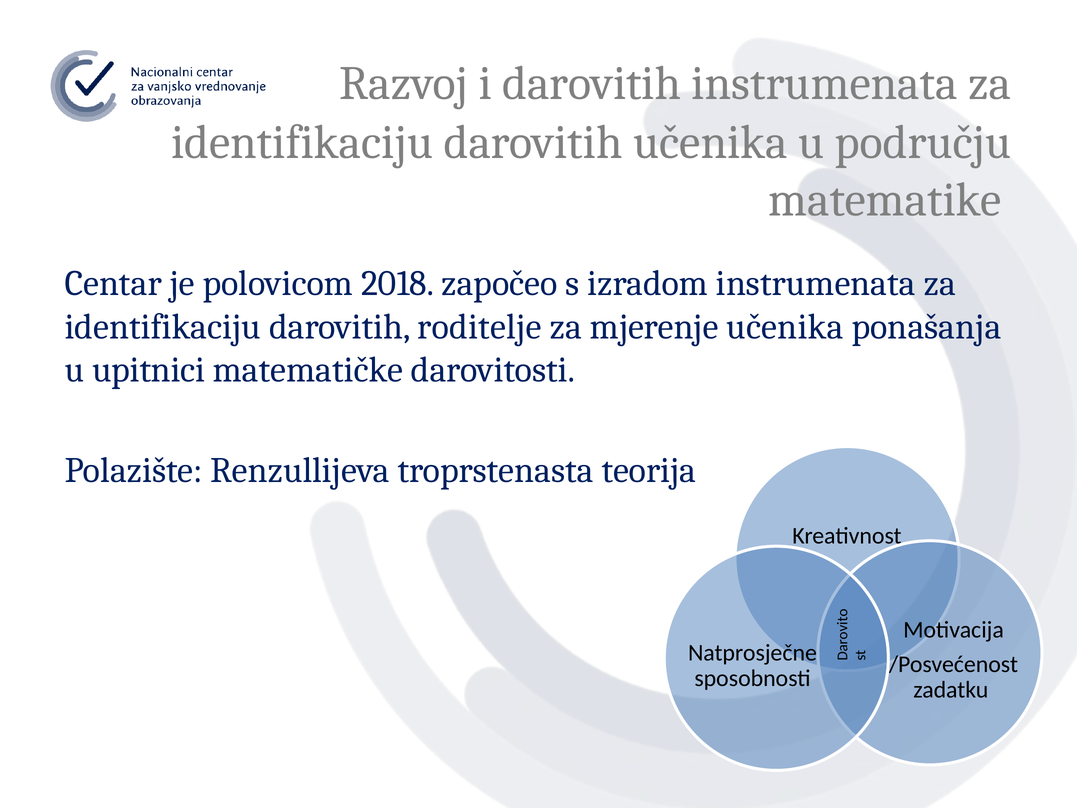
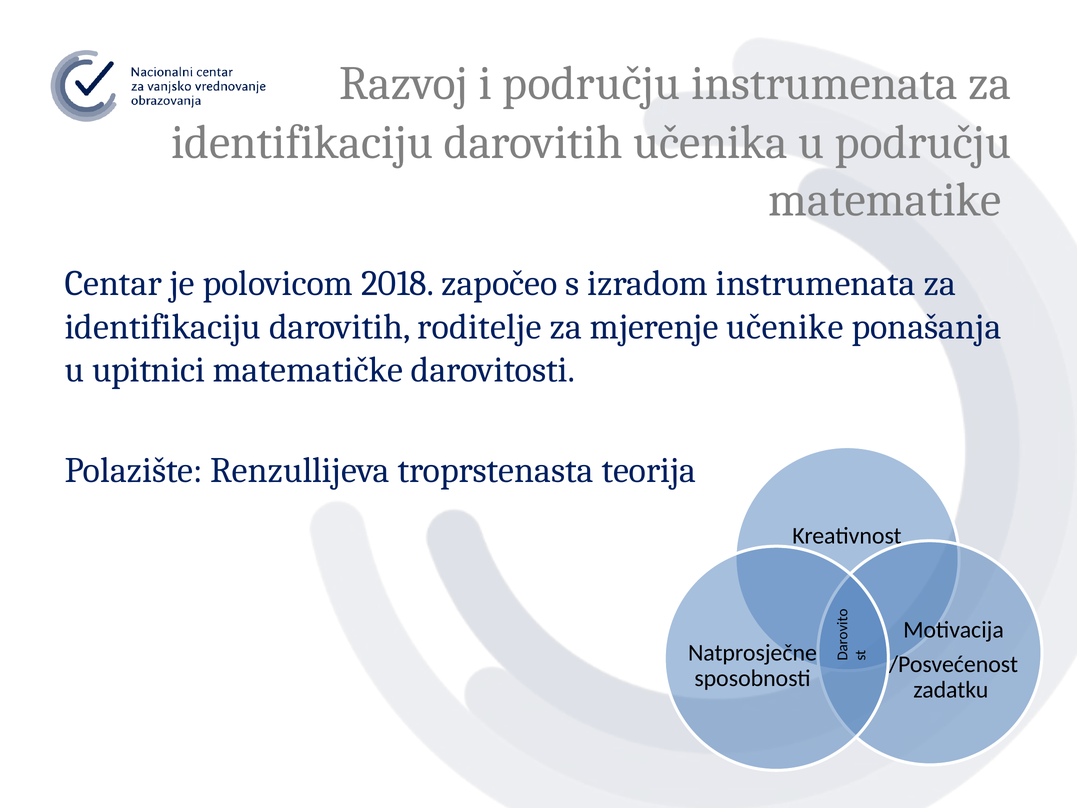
i darovitih: darovitih -> području
mjerenje učenika: učenika -> učenike
